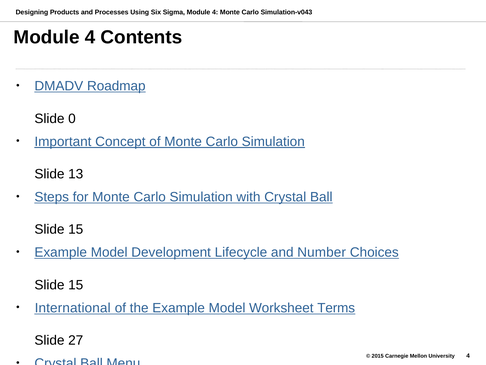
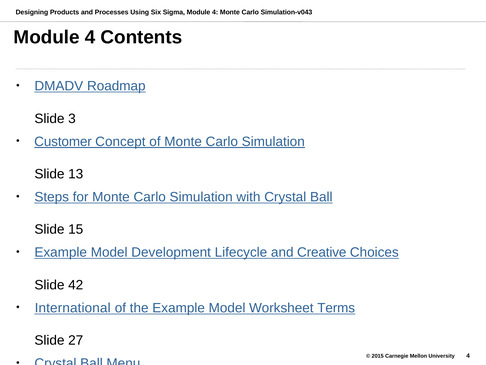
0: 0 -> 3
Important: Important -> Customer
Number: Number -> Creative
15 at (76, 285): 15 -> 42
